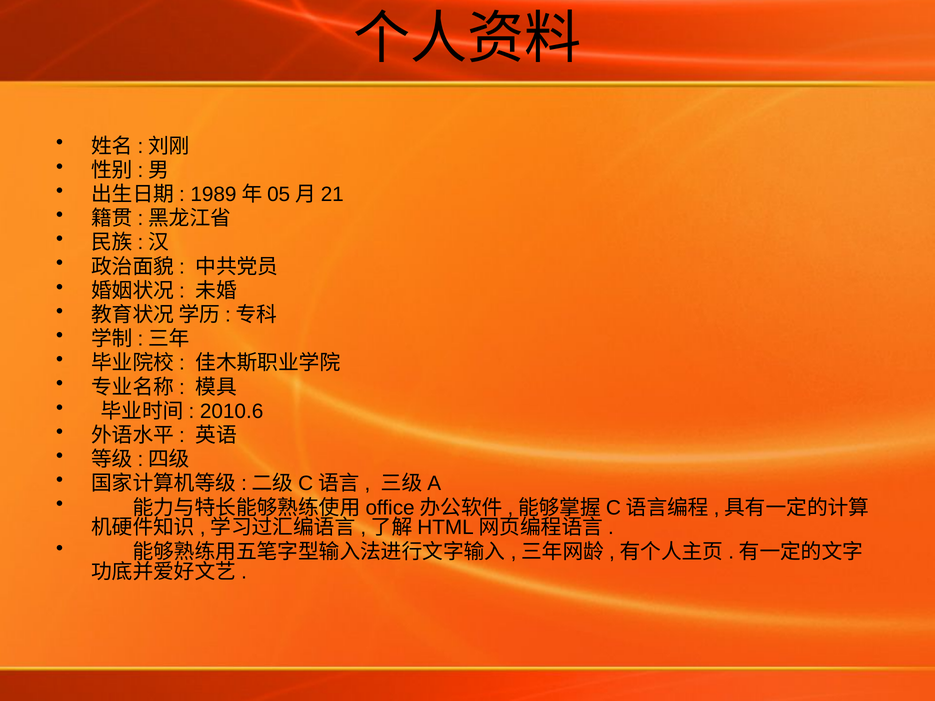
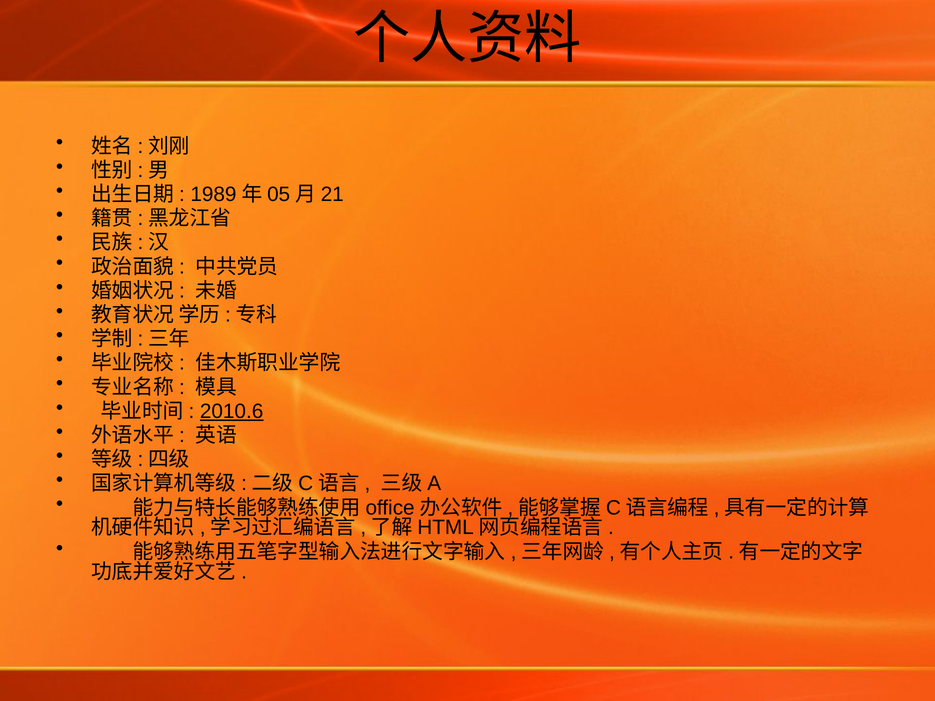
2010.6 underline: none -> present
